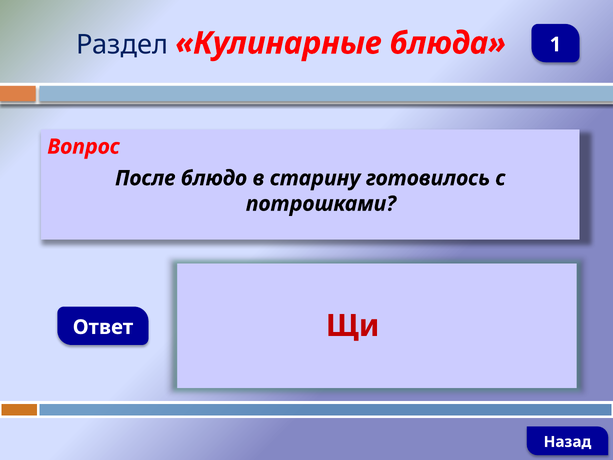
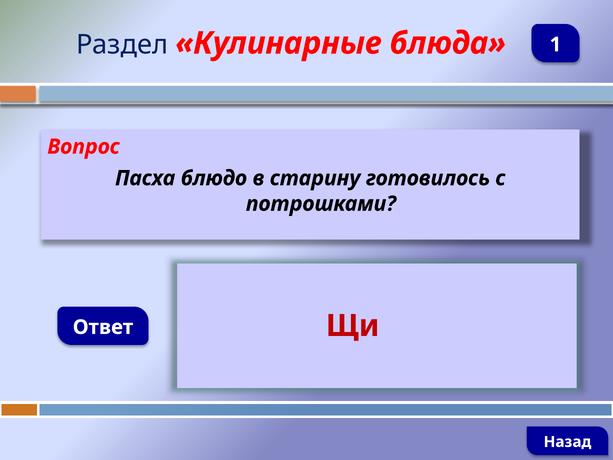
После: После -> Пасха
